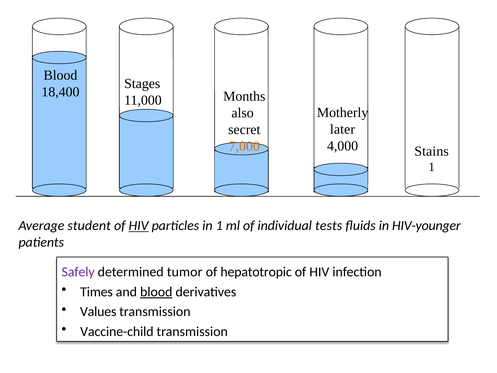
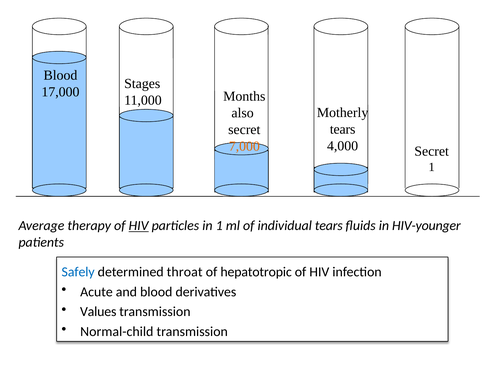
18,400: 18,400 -> 17,000
later at (342, 129): later -> tears
4,000 Stains: Stains -> Secret
student: student -> therapy
individual tests: tests -> tears
Safely colour: purple -> blue
tumor: tumor -> throat
Times: Times -> Acute
blood at (156, 292) underline: present -> none
Vaccine-child: Vaccine-child -> Normal-child
